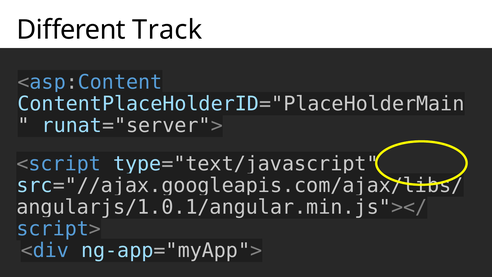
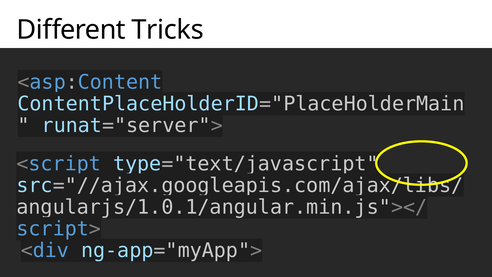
Track: Track -> Tricks
